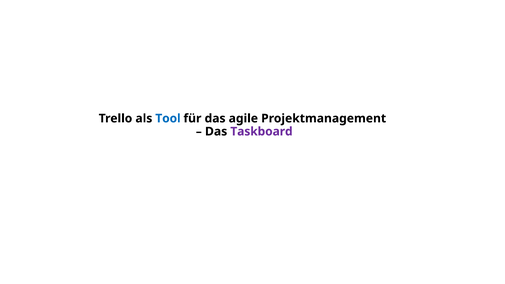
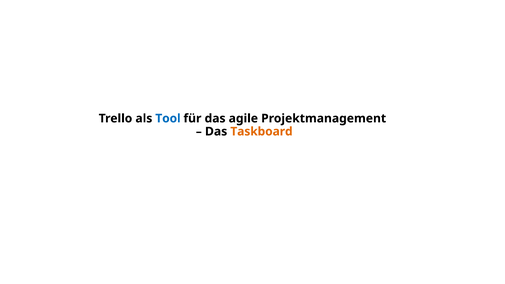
Taskboard colour: purple -> orange
